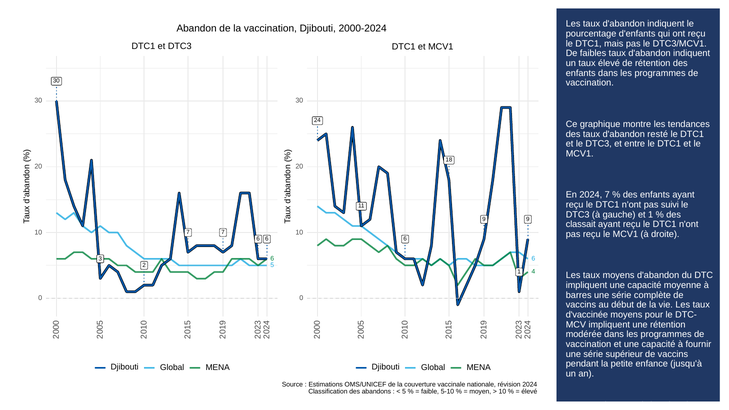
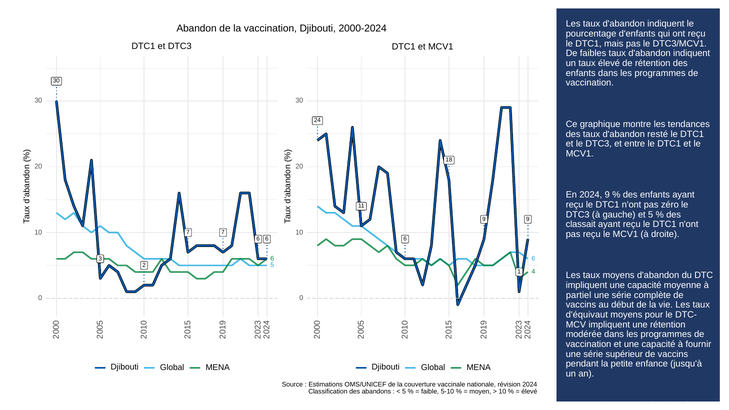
2024 7: 7 -> 9
suivi: suivi -> zéro
et 1: 1 -> 5
barres: barres -> partiel
d'vaccinée: d'vaccinée -> d'équivaut
